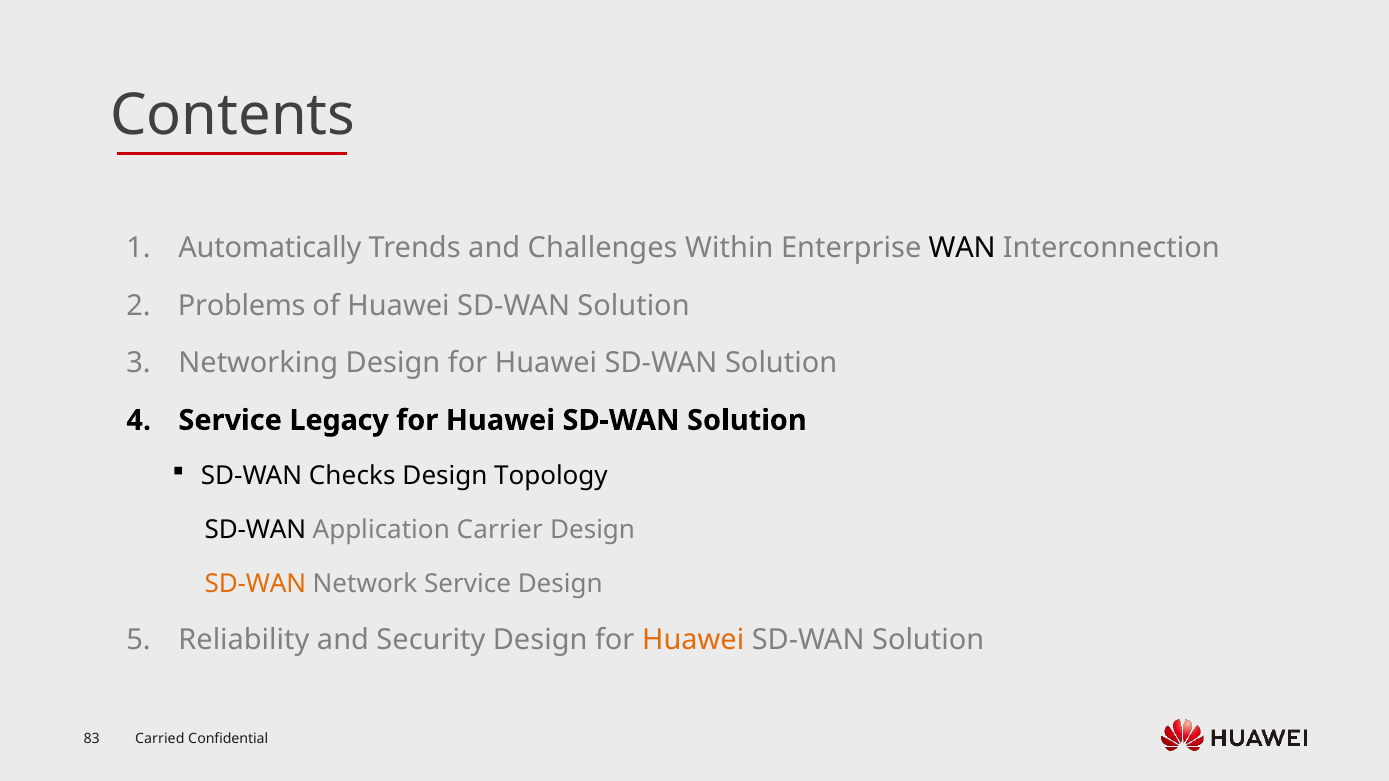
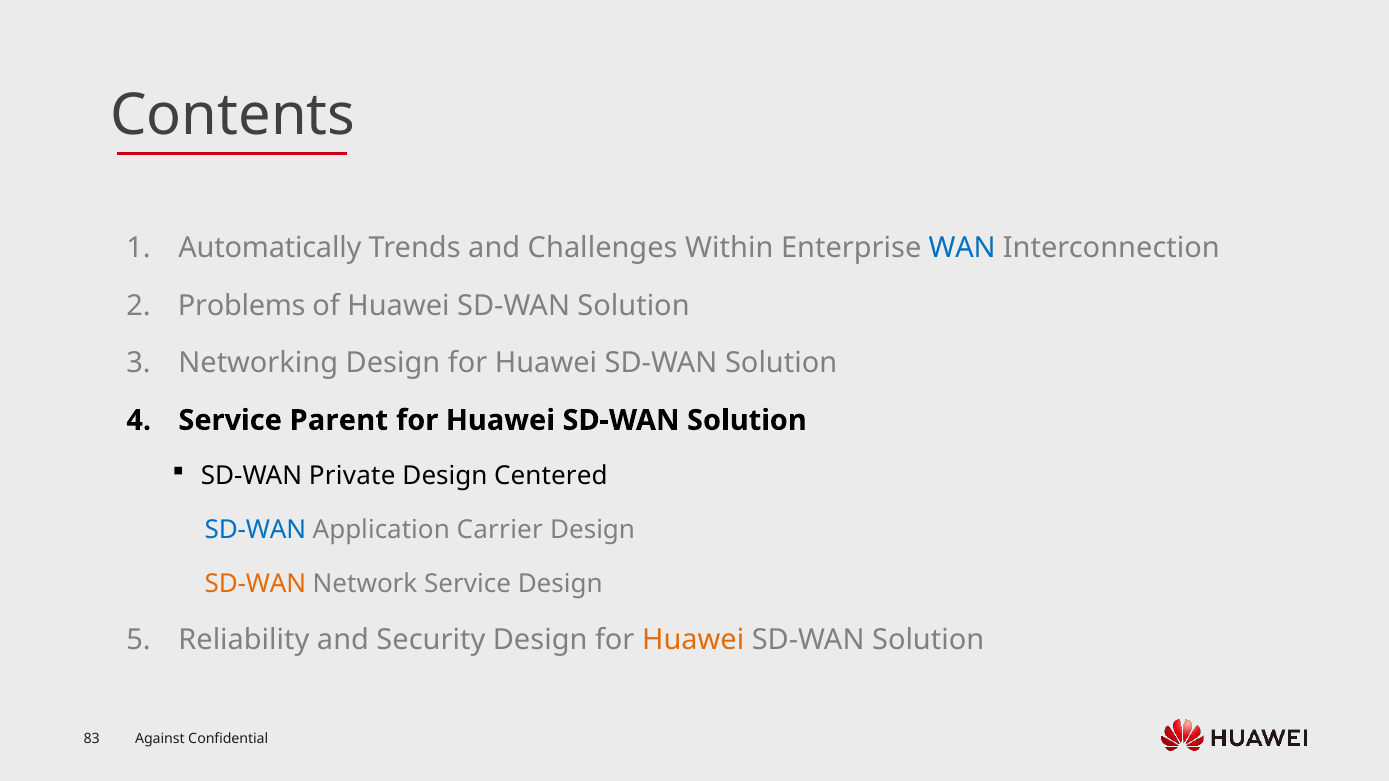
WAN colour: black -> blue
Legacy: Legacy -> Parent
Checks: Checks -> Private
Topology: Topology -> Centered
SD-WAN at (255, 530) colour: black -> blue
Carried: Carried -> Against
